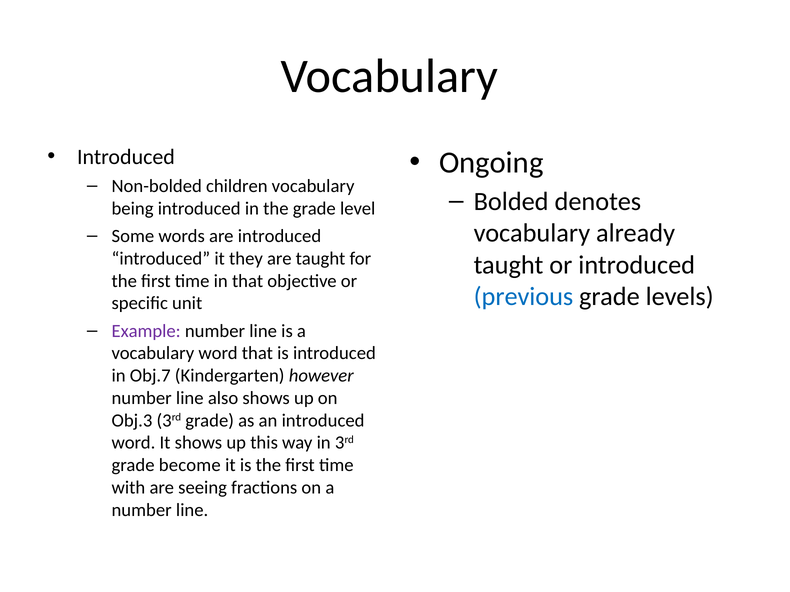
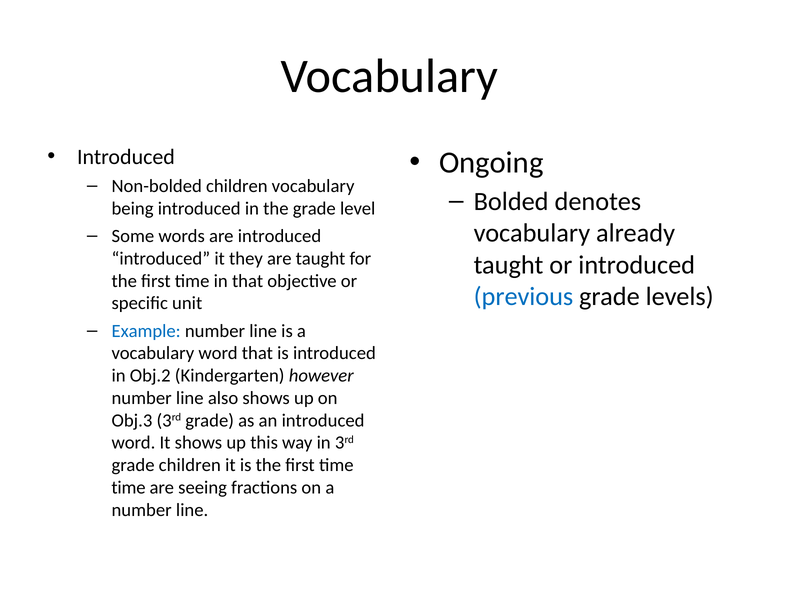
Example colour: purple -> blue
Obj.7: Obj.7 -> Obj.2
grade become: become -> children
with at (128, 488): with -> time
